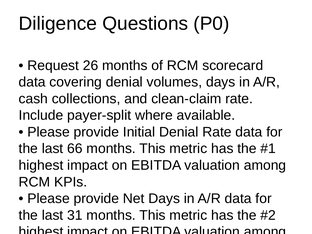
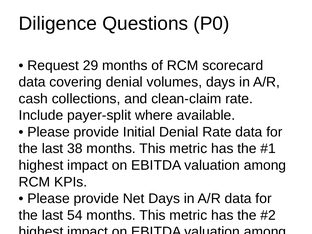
26: 26 -> 29
66: 66 -> 38
31: 31 -> 54
